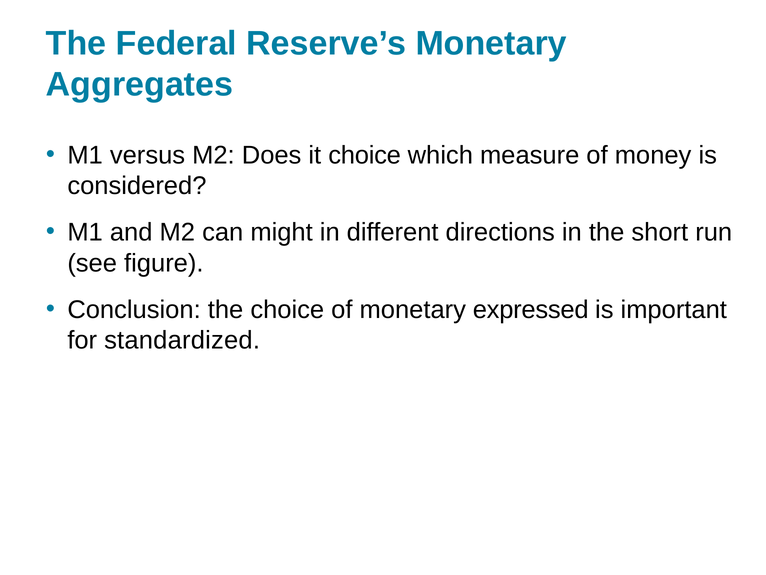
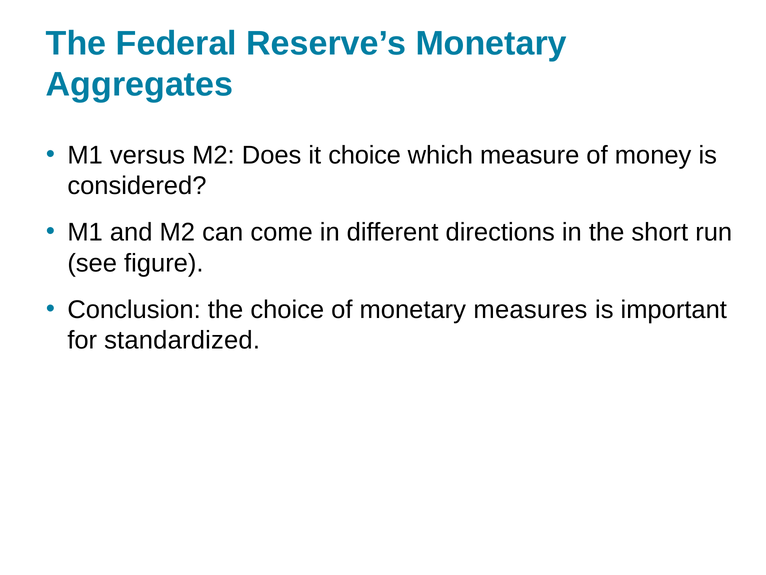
might: might -> come
expressed: expressed -> measures
